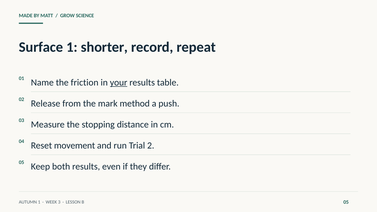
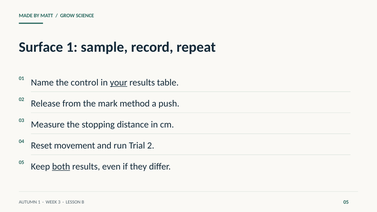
shorter: shorter -> sample
friction: friction -> control
both underline: none -> present
